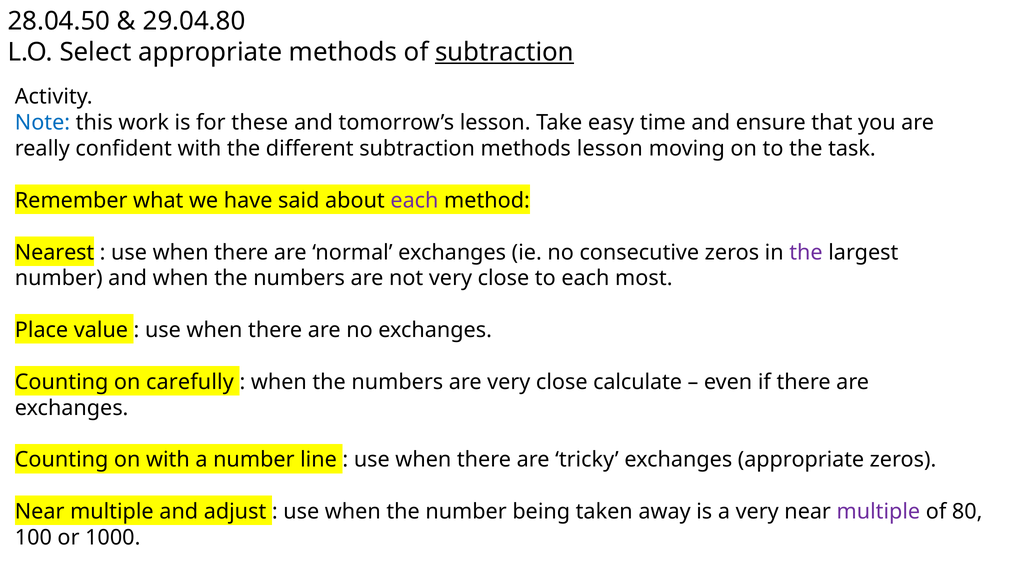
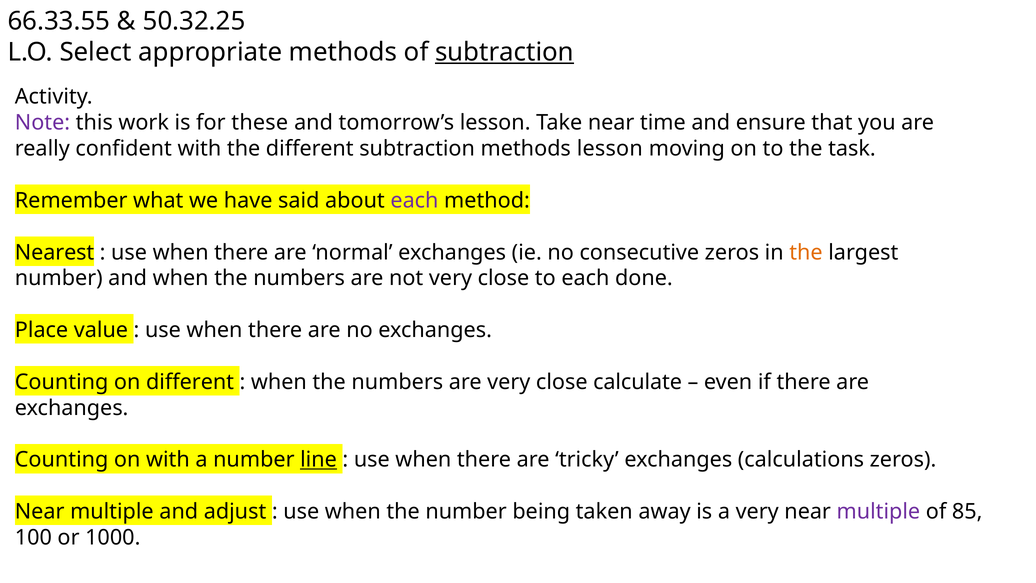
28.04.50: 28.04.50 -> 66.33.55
29.04.80: 29.04.80 -> 50.32.25
Note colour: blue -> purple
Take easy: easy -> near
the at (806, 252) colour: purple -> orange
most: most -> done
on carefully: carefully -> different
line underline: none -> present
exchanges appropriate: appropriate -> calculations
80: 80 -> 85
